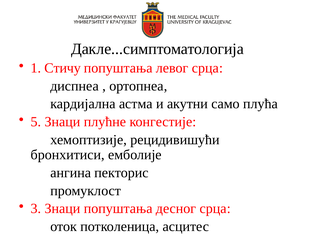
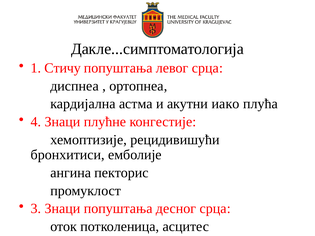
само: само -> иако
5: 5 -> 4
